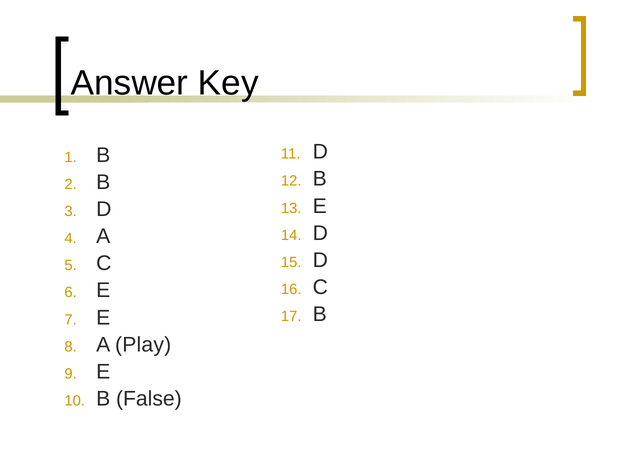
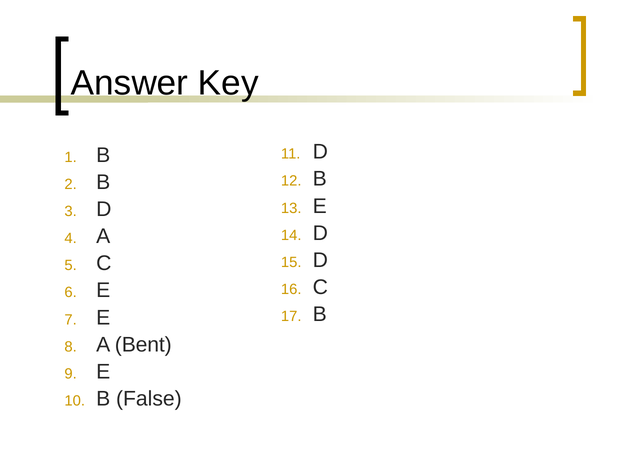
Play: Play -> Bent
